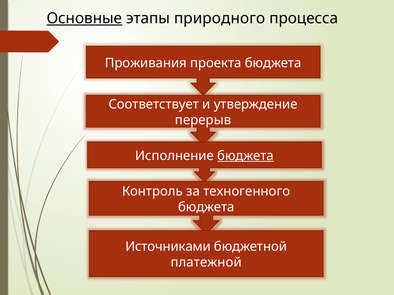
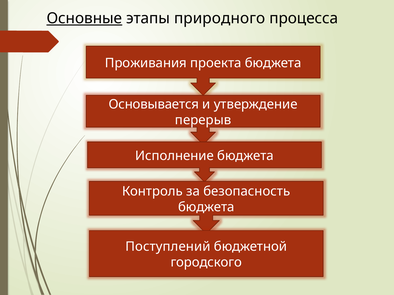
Соответствует: Соответствует -> Основывается
бюджета at (245, 156) underline: present -> none
техногенного: техногенного -> безопасность
Источниками: Источниками -> Поступлений
платежной: платежной -> городского
